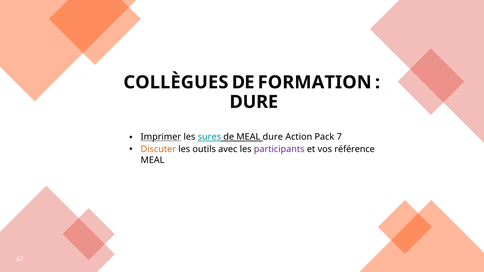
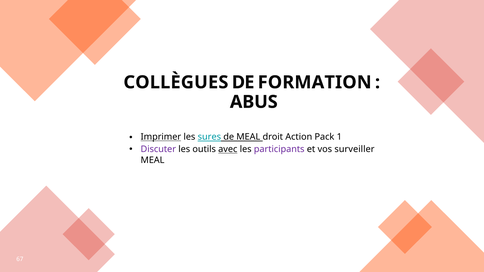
DURE at (254, 102): DURE -> ABUS
MEAL dure: dure -> droit
7: 7 -> 1
Discuter colour: orange -> purple
avec underline: none -> present
référence: référence -> surveiller
